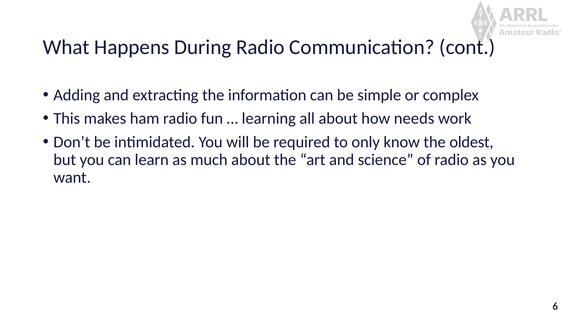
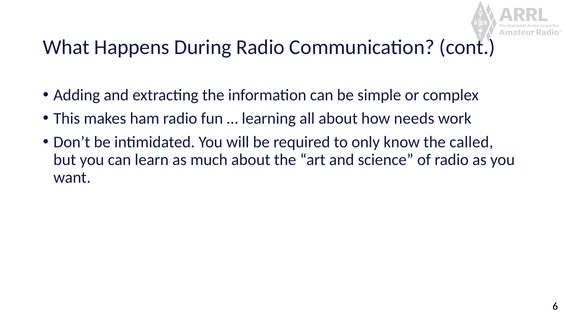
oldest: oldest -> called
